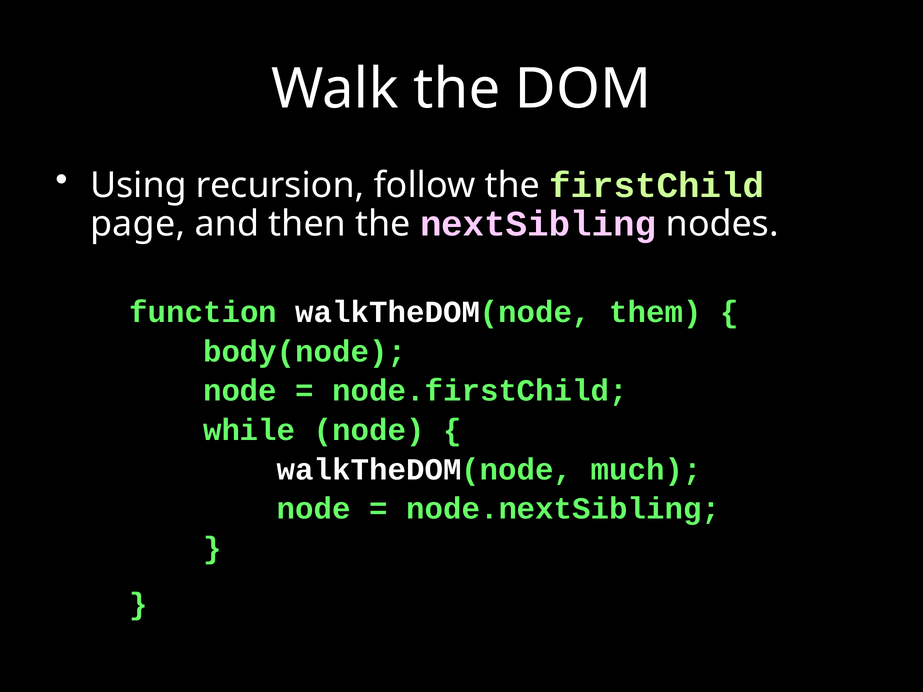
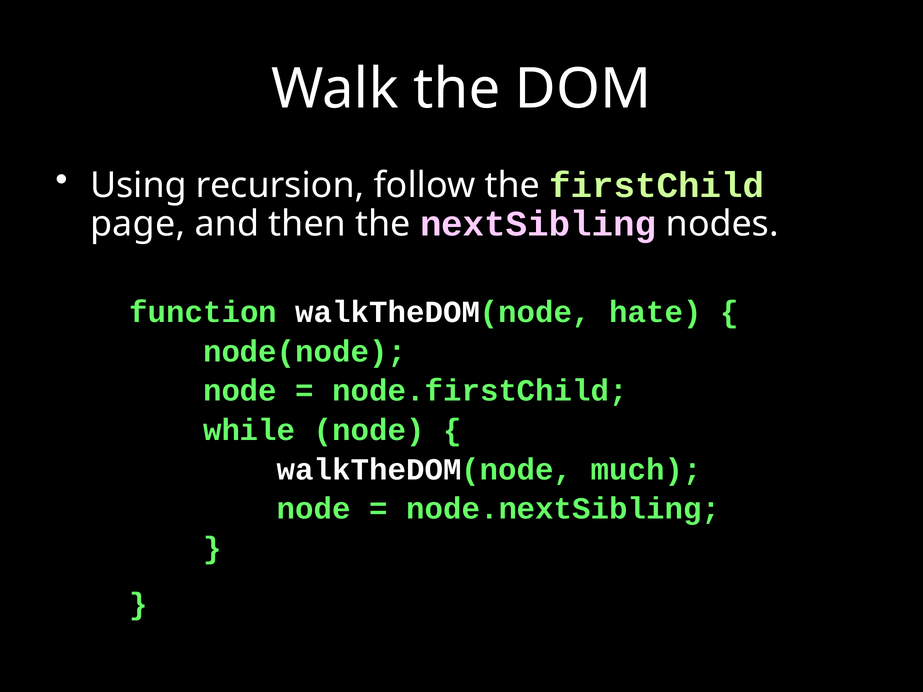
them: them -> hate
body(node: body(node -> node(node
